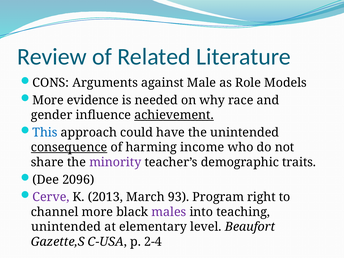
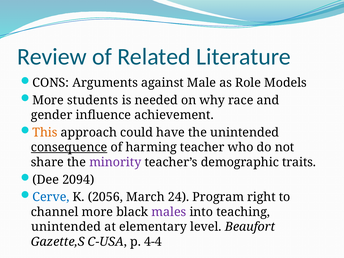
evidence: evidence -> students
achievement underline: present -> none
This colour: blue -> orange
income: income -> teacher
2096: 2096 -> 2094
Cerve colour: purple -> blue
2013: 2013 -> 2056
93: 93 -> 24
2-4: 2-4 -> 4-4
